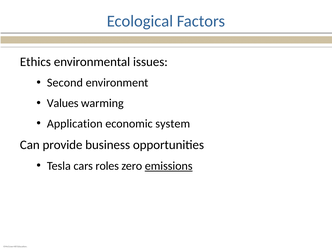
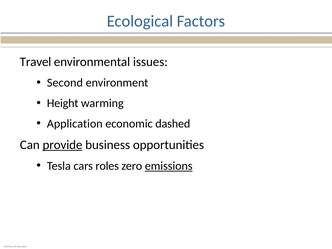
Ethics: Ethics -> Travel
Values: Values -> Height
system: system -> dashed
provide underline: none -> present
